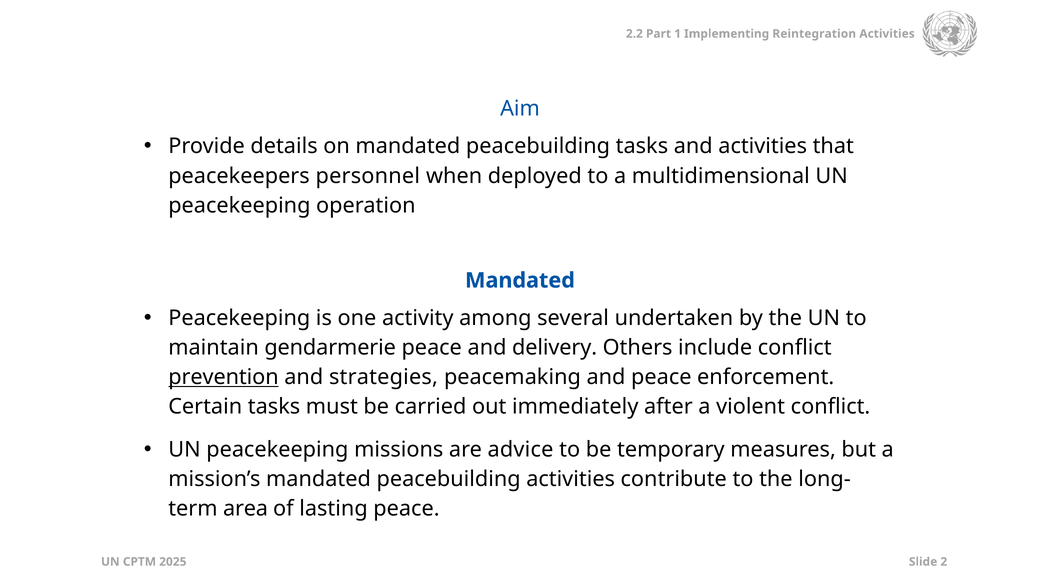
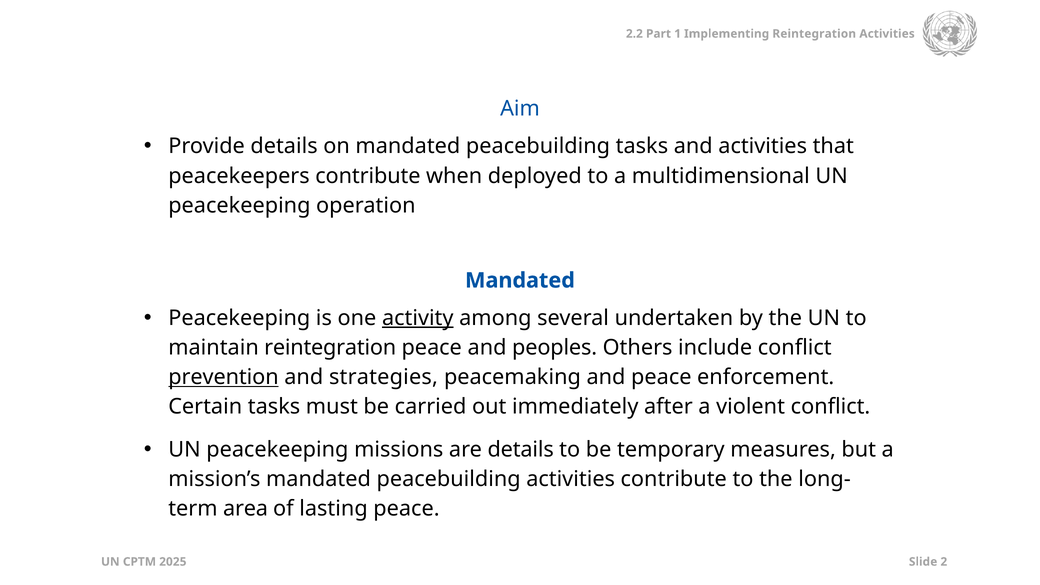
peacekeepers personnel: personnel -> contribute
activity underline: none -> present
maintain gendarmerie: gendarmerie -> reintegration
delivery: delivery -> peoples
are advice: advice -> details
